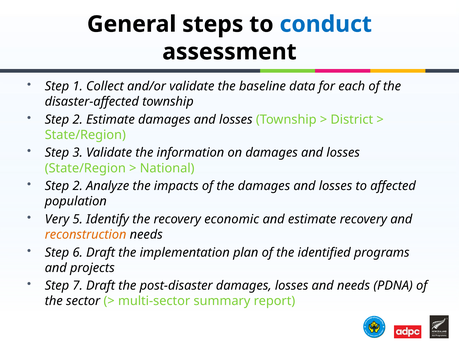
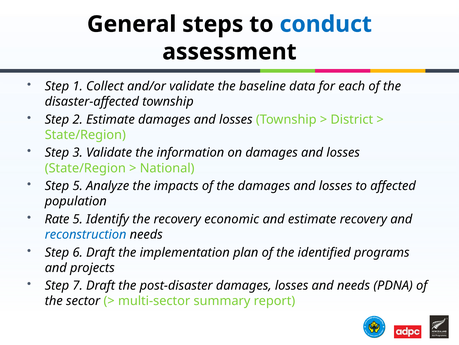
2 at (78, 186): 2 -> 5
Very: Very -> Rate
reconstruction colour: orange -> blue
